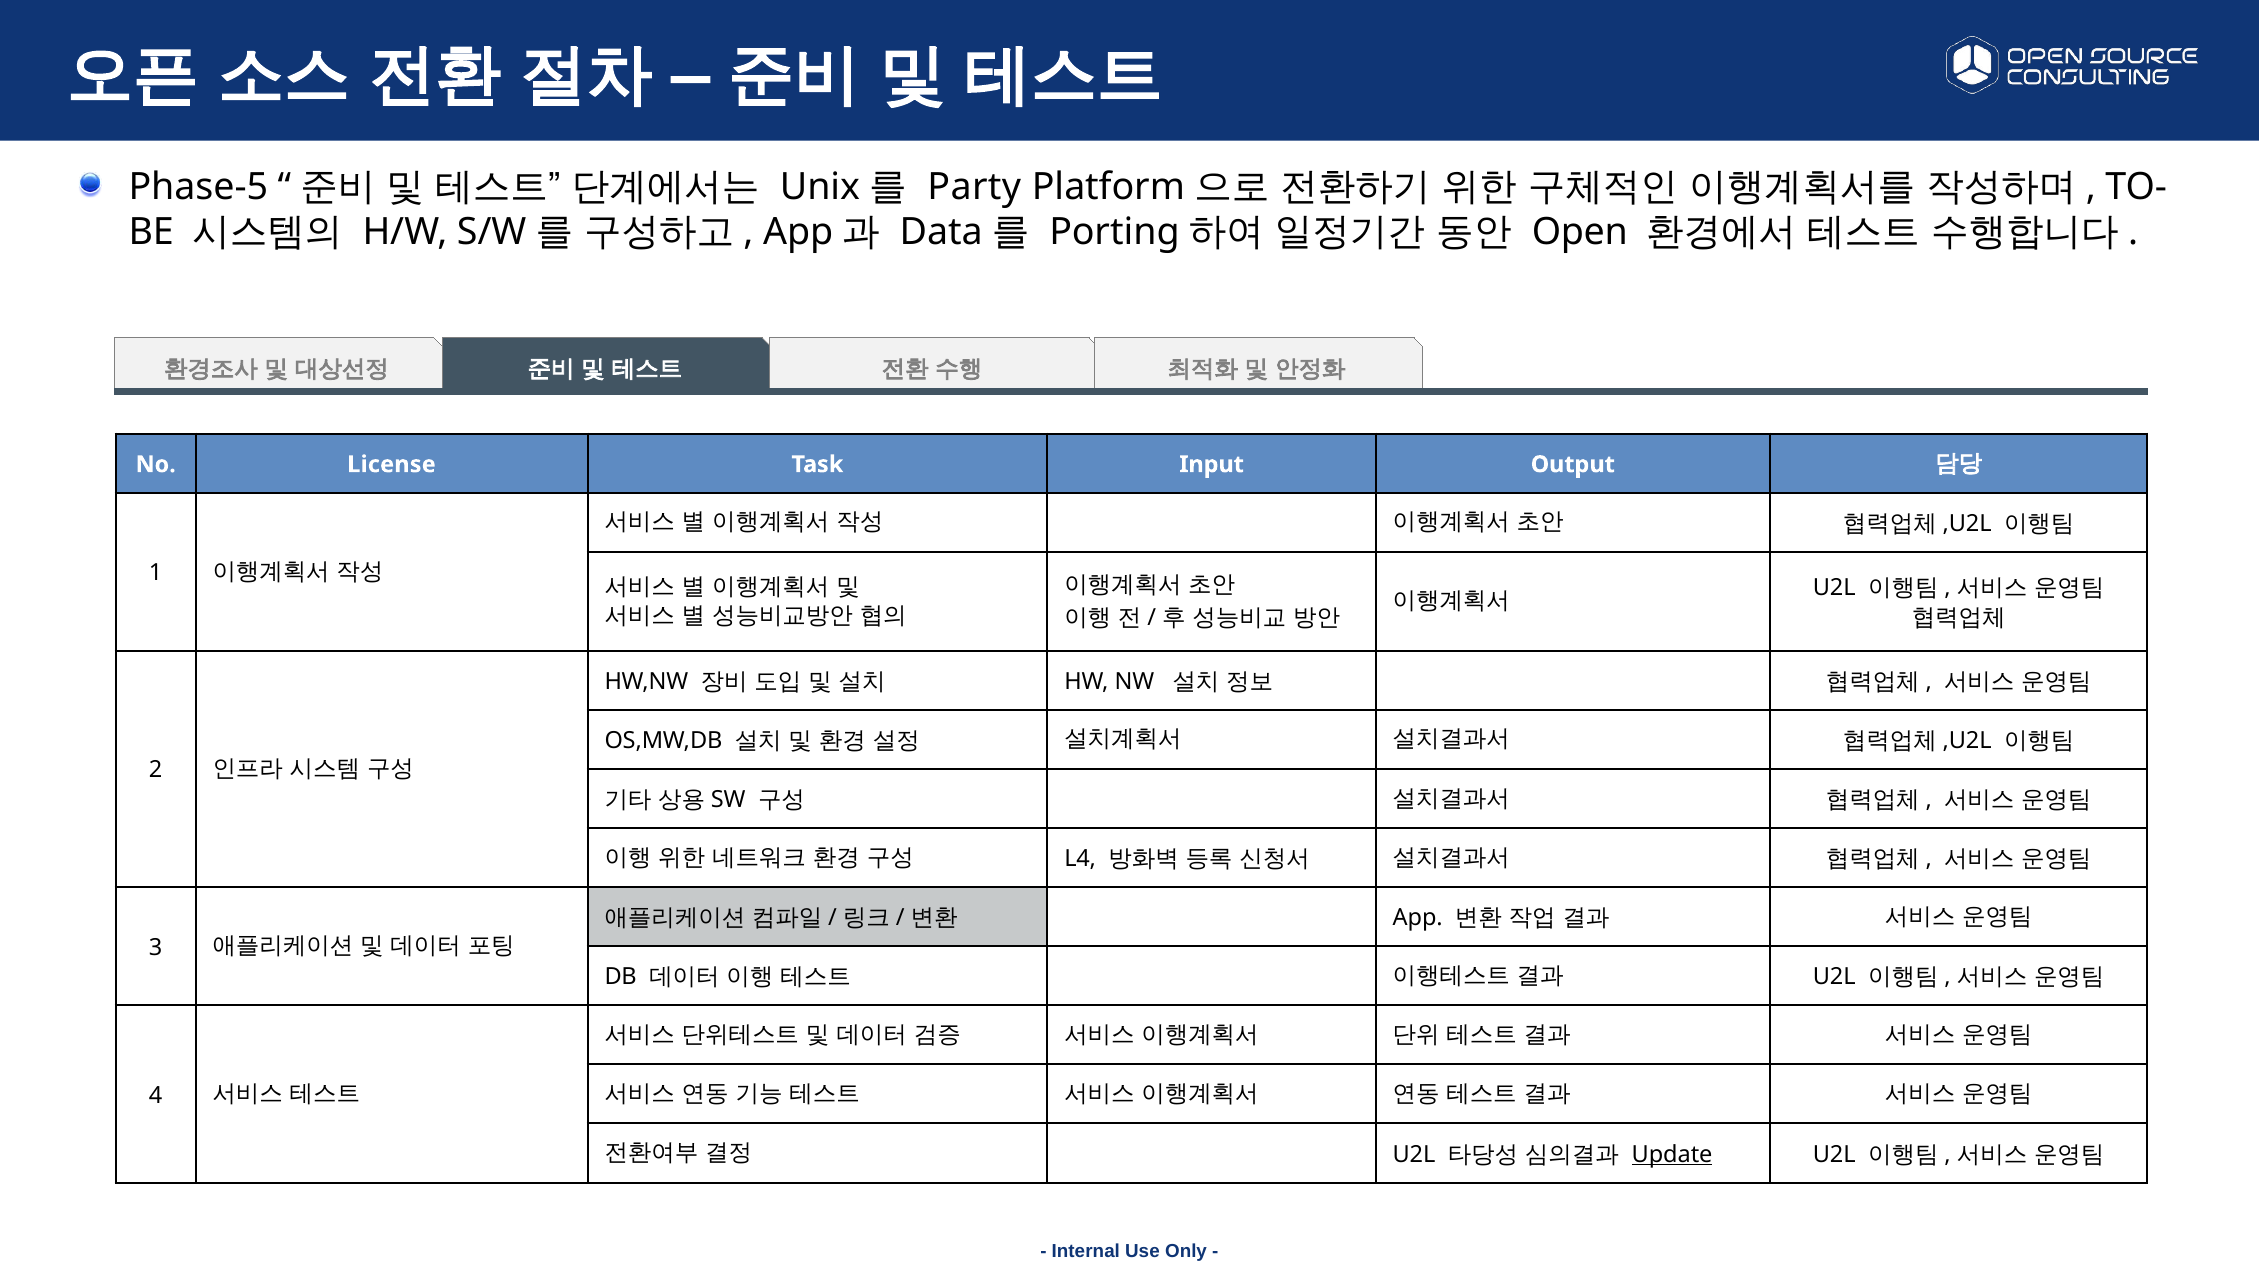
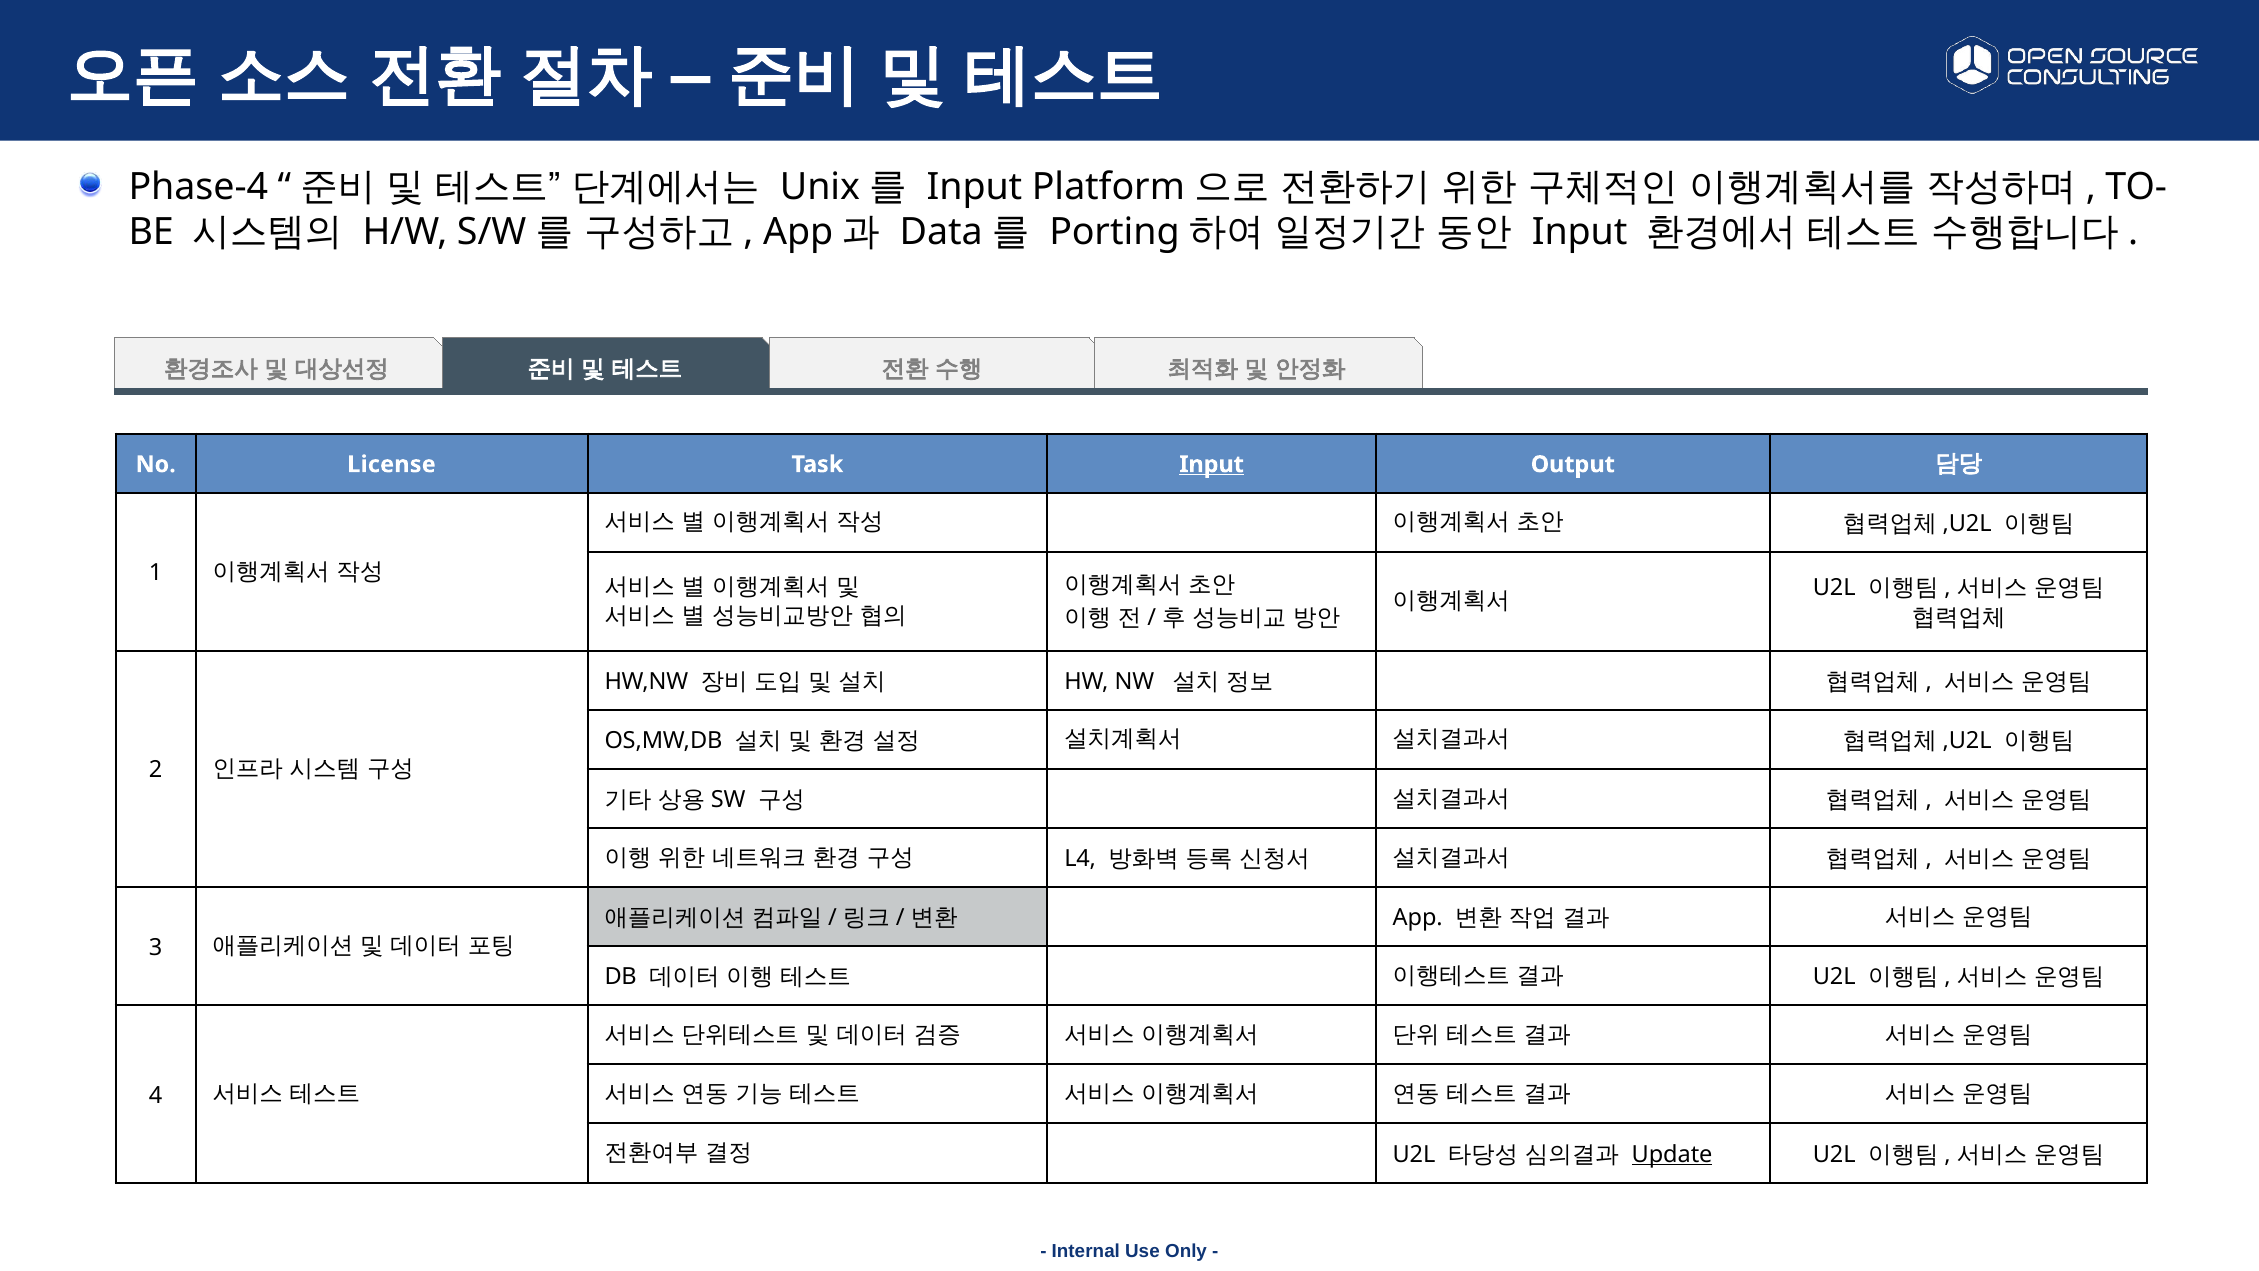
Phase-5: Phase-5 -> Phase-4
Party at (974, 187): Party -> Input
Open at (1580, 232): Open -> Input
Input at (1212, 464) underline: none -> present
